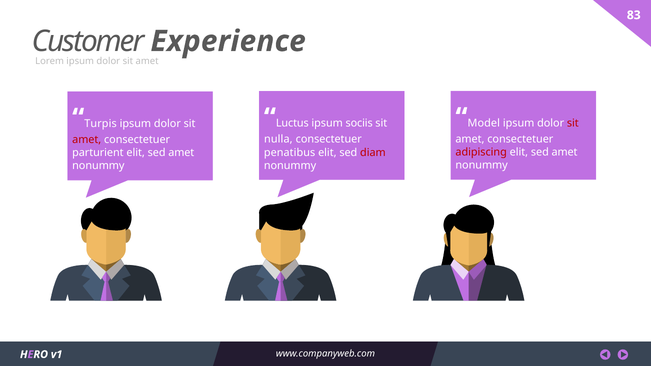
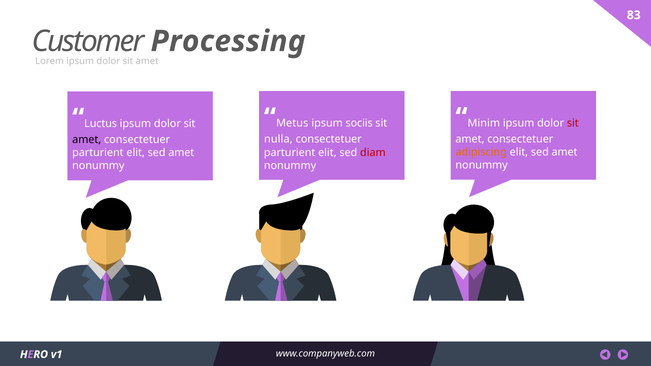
Experience: Experience -> Processing
Model: Model -> Minim
Luctus: Luctus -> Metus
Turpis: Turpis -> Luctus
amet at (87, 140) colour: red -> black
adipiscing colour: red -> orange
penatibus at (290, 153): penatibus -> parturient
